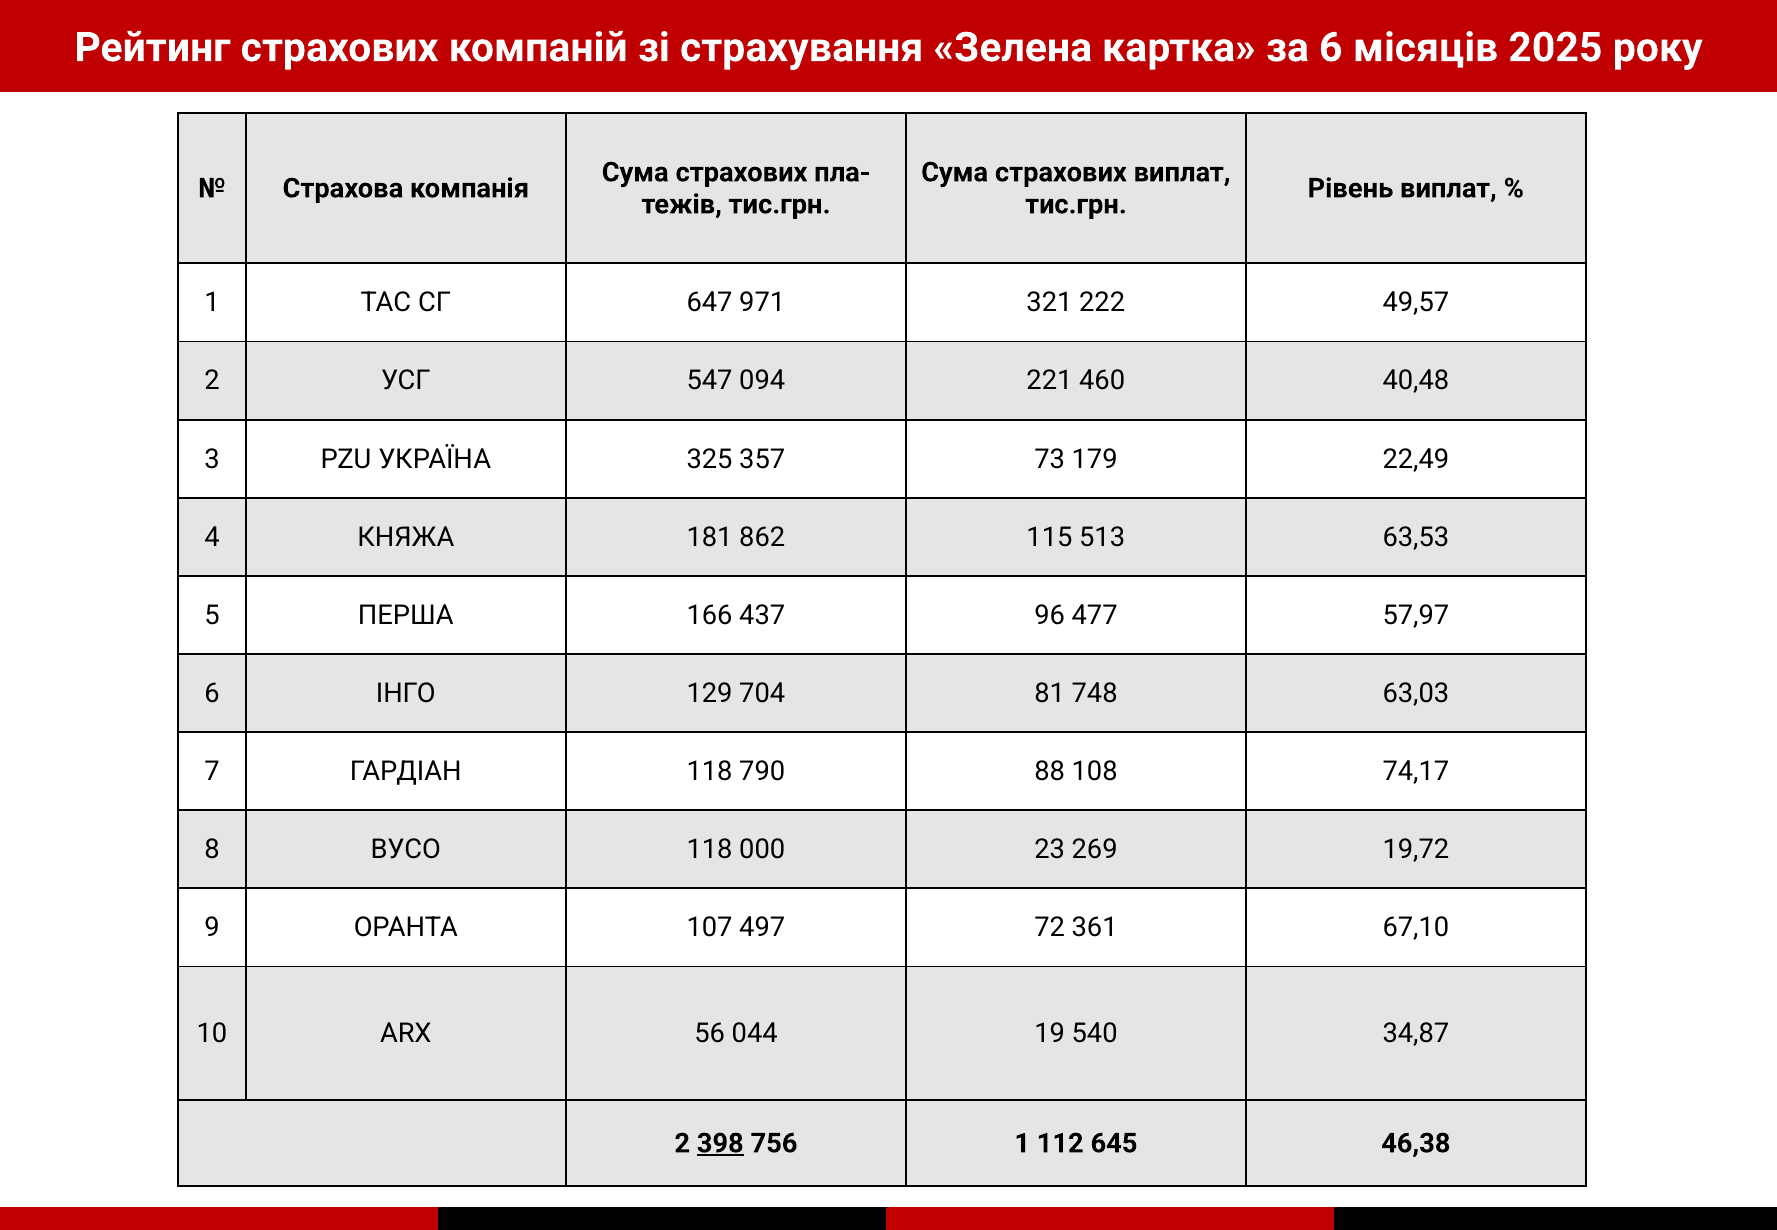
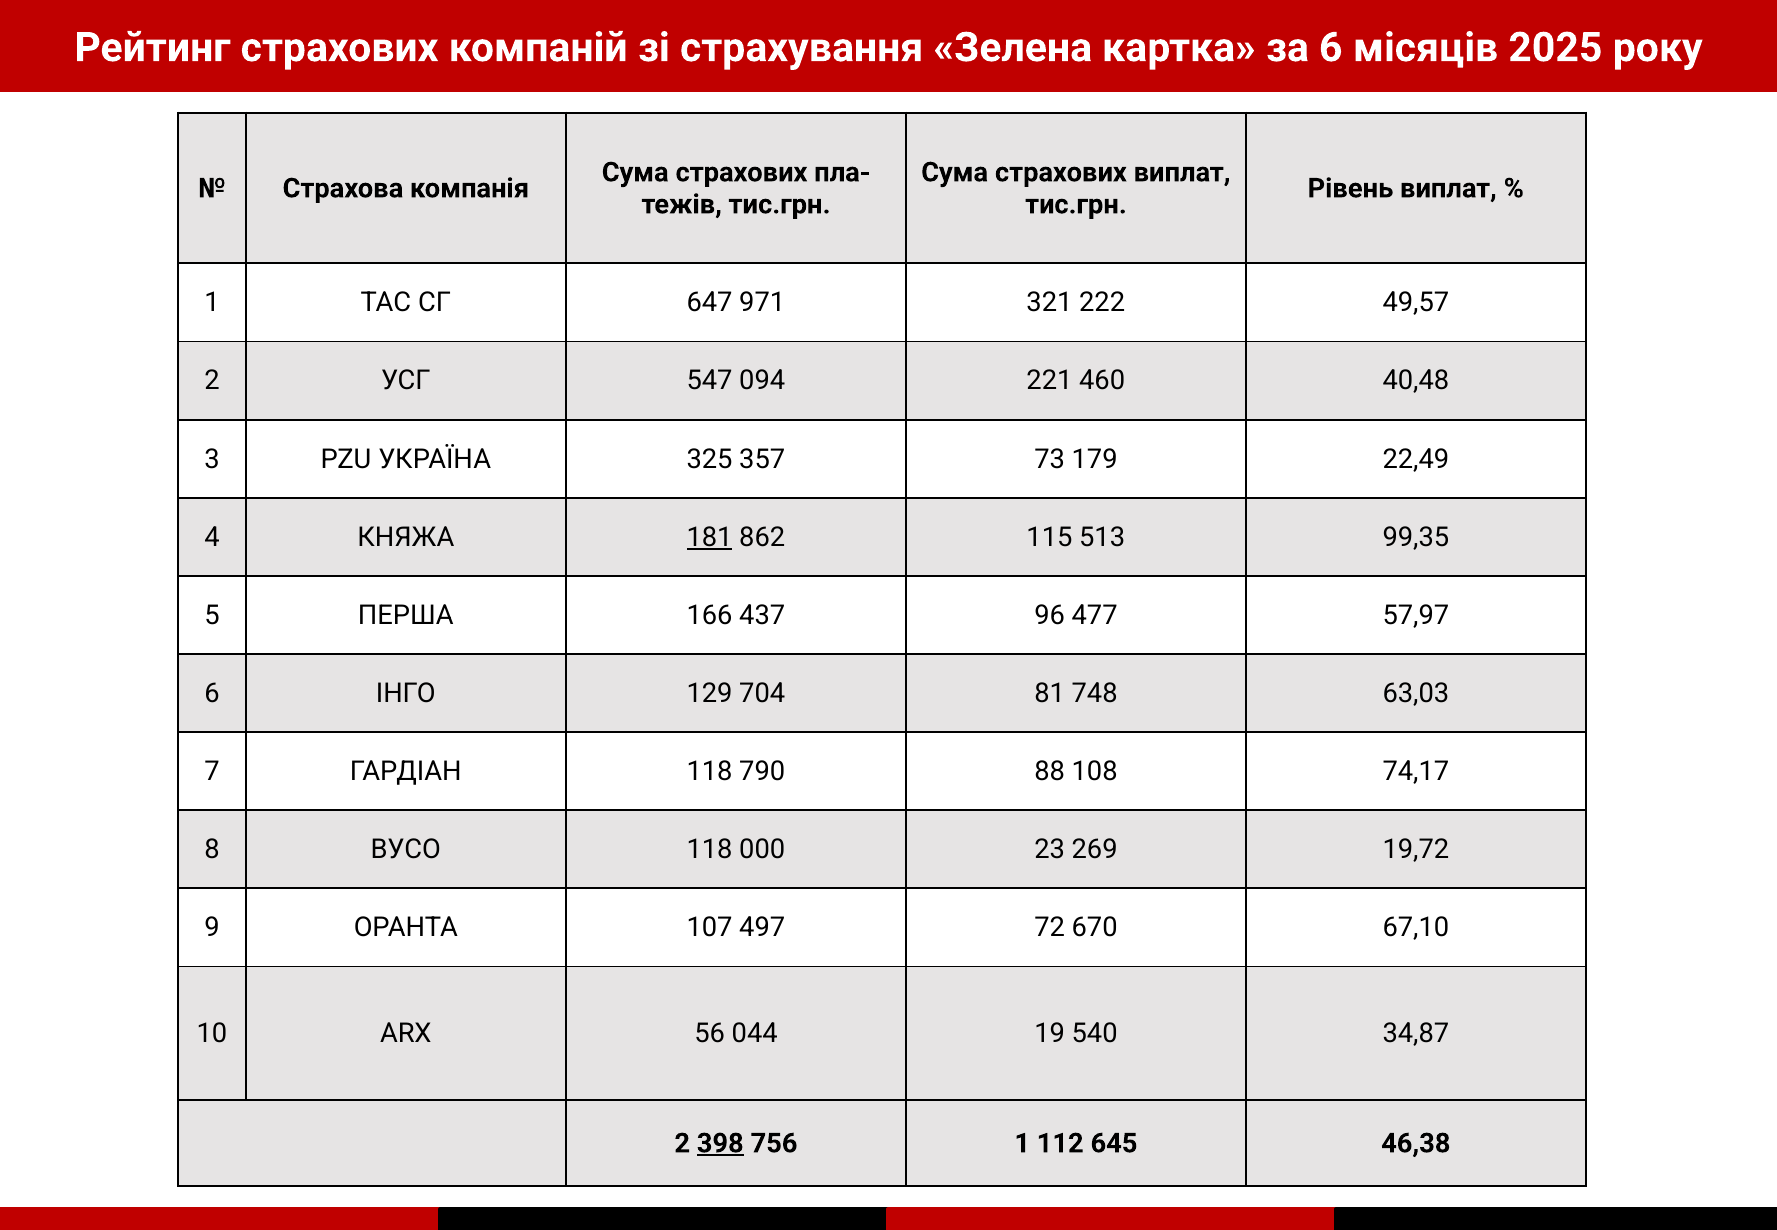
181 underline: none -> present
63,53: 63,53 -> 99,35
361: 361 -> 670
